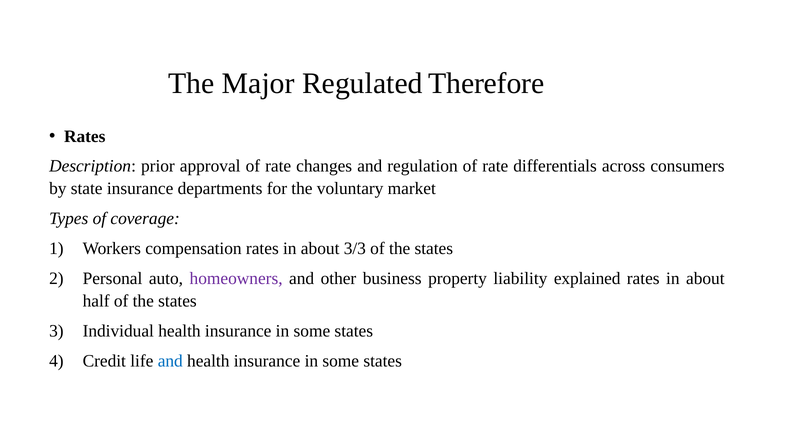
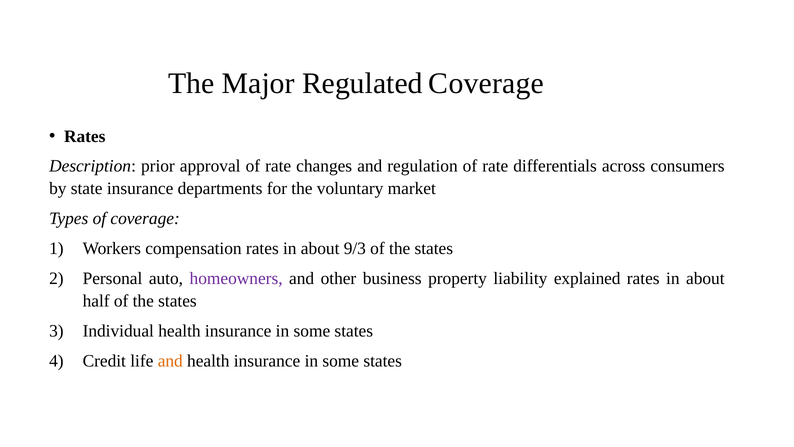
Regulated Therefore: Therefore -> Coverage
3/3: 3/3 -> 9/3
and at (170, 361) colour: blue -> orange
